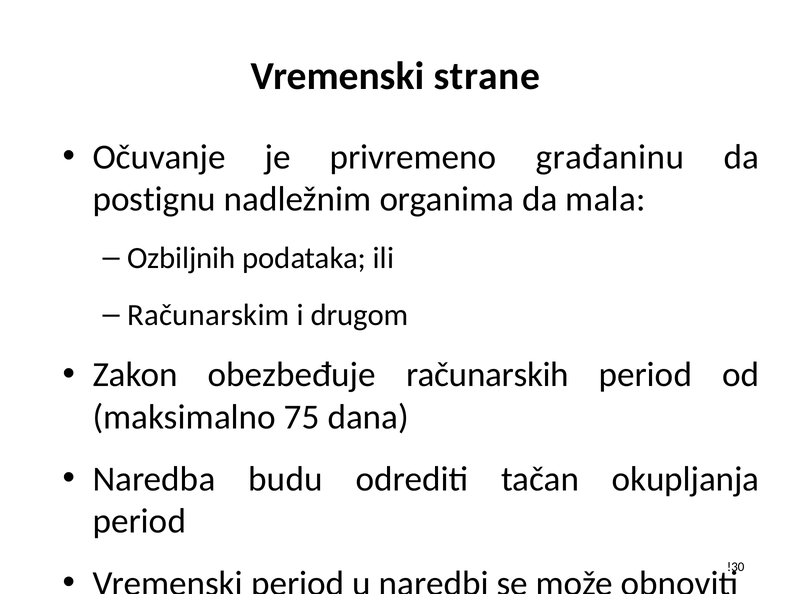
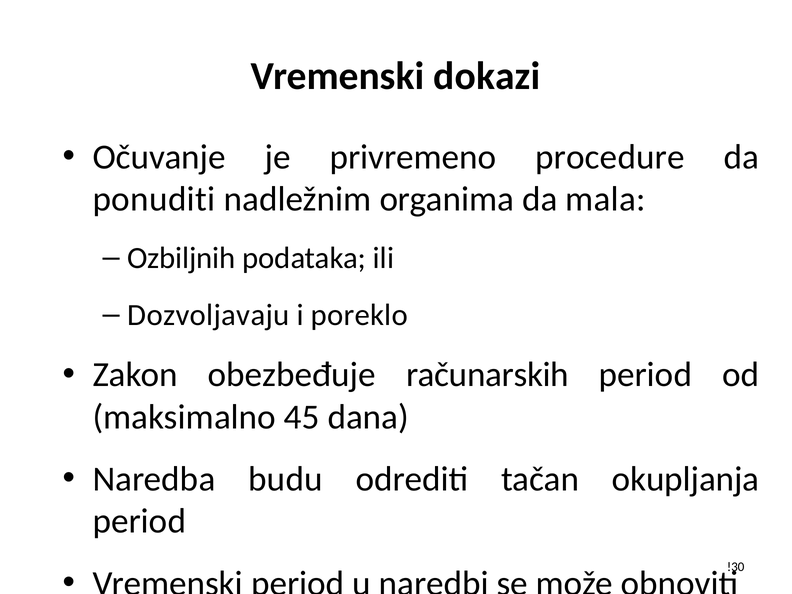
strane: strane -> dokazi
građaninu: građaninu -> procedure
postignu: postignu -> ponuditi
Računarskim: Računarskim -> Dozvoljavaju
drugom: drugom -> poreklo
75: 75 -> 45
